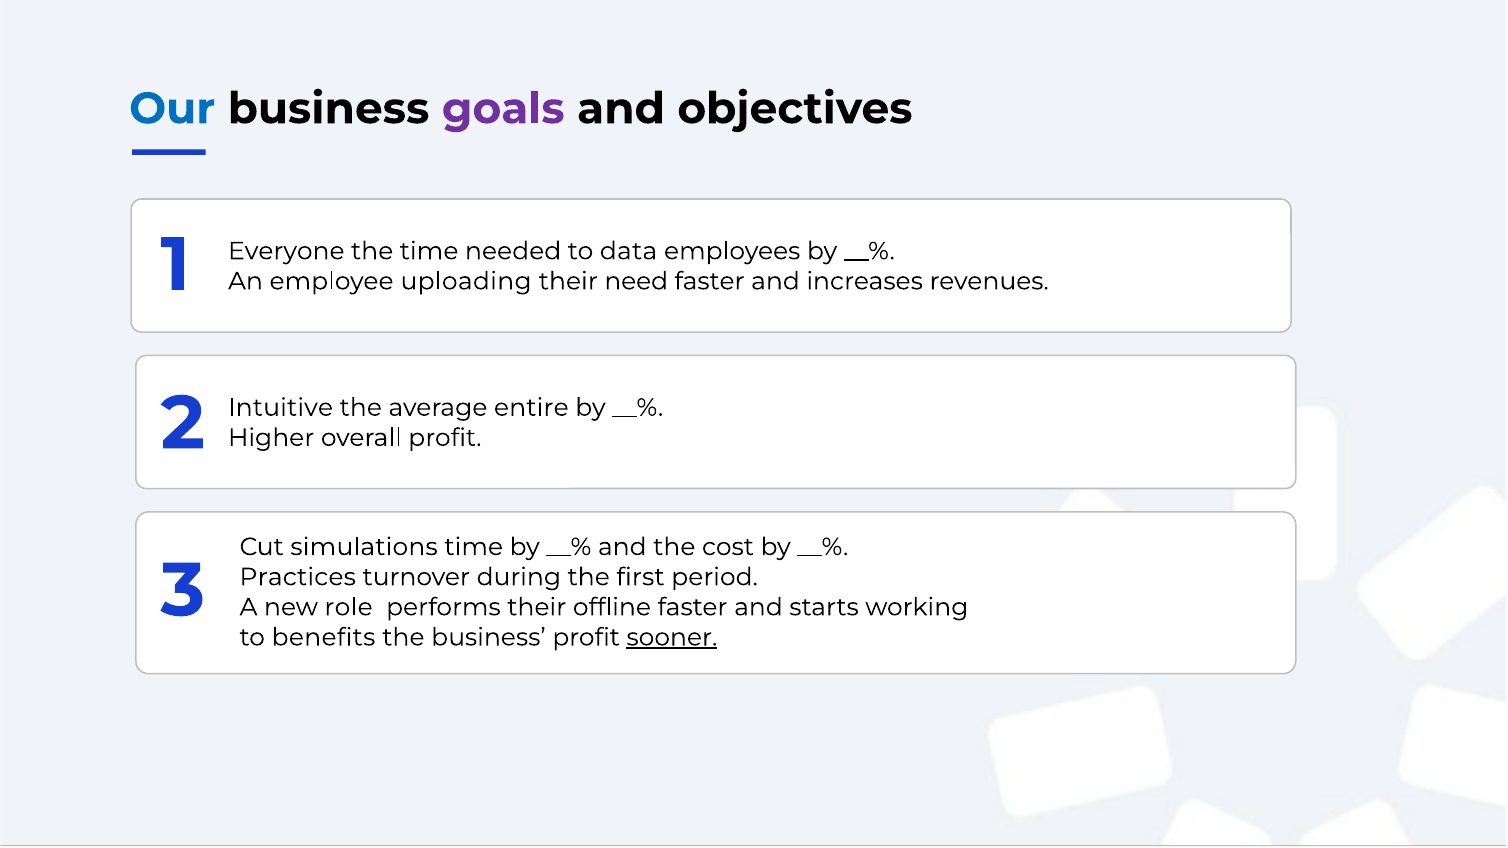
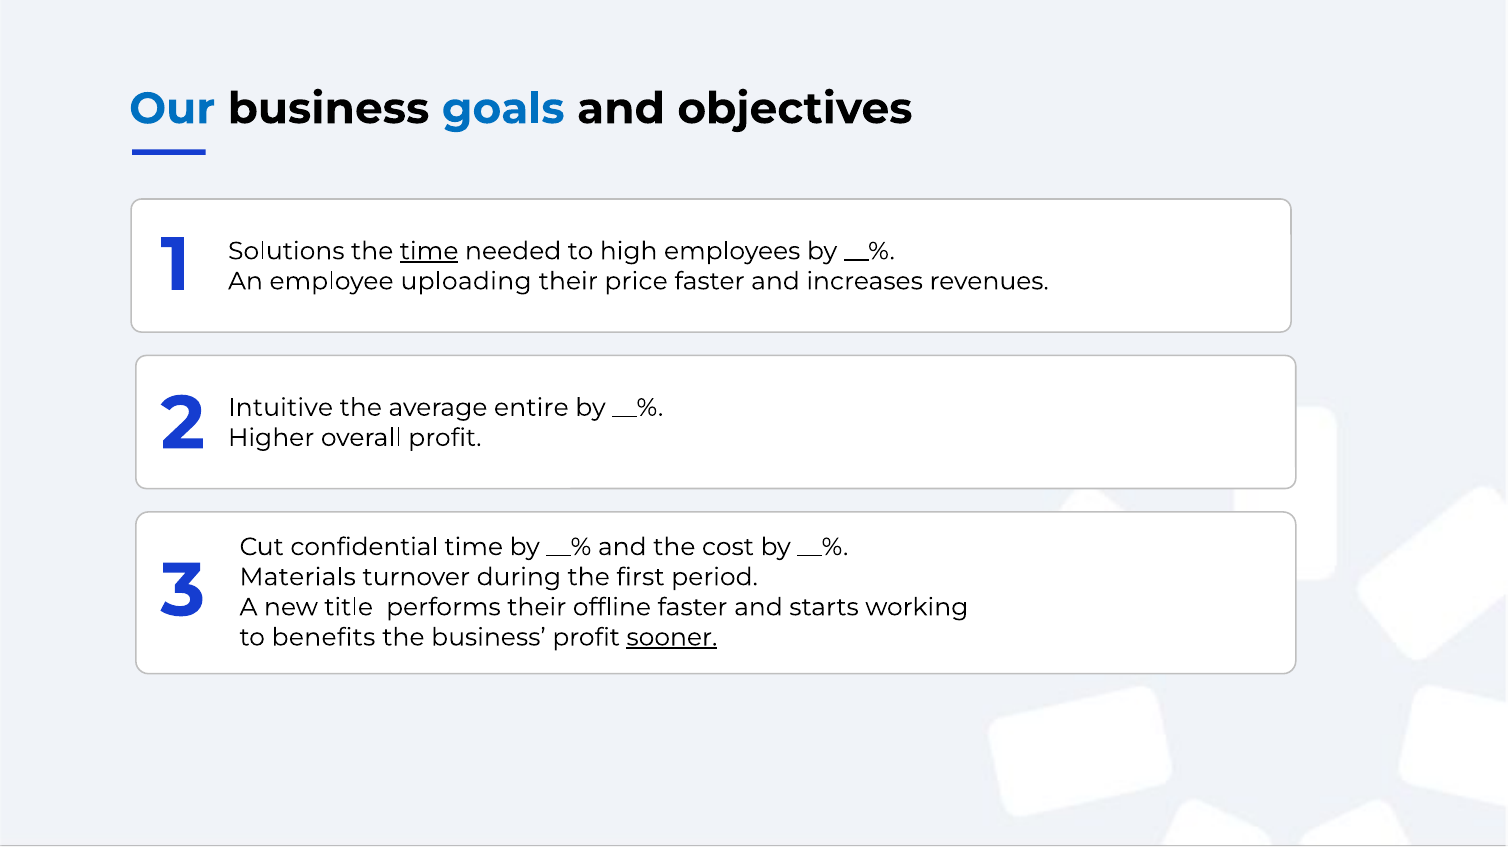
goals colour: purple -> blue
Everyone: Everyone -> Solutions
time at (429, 251) underline: none -> present
data: data -> high
need: need -> price
simulations: simulations -> confidential
Practices: Practices -> Materials
role: role -> title
